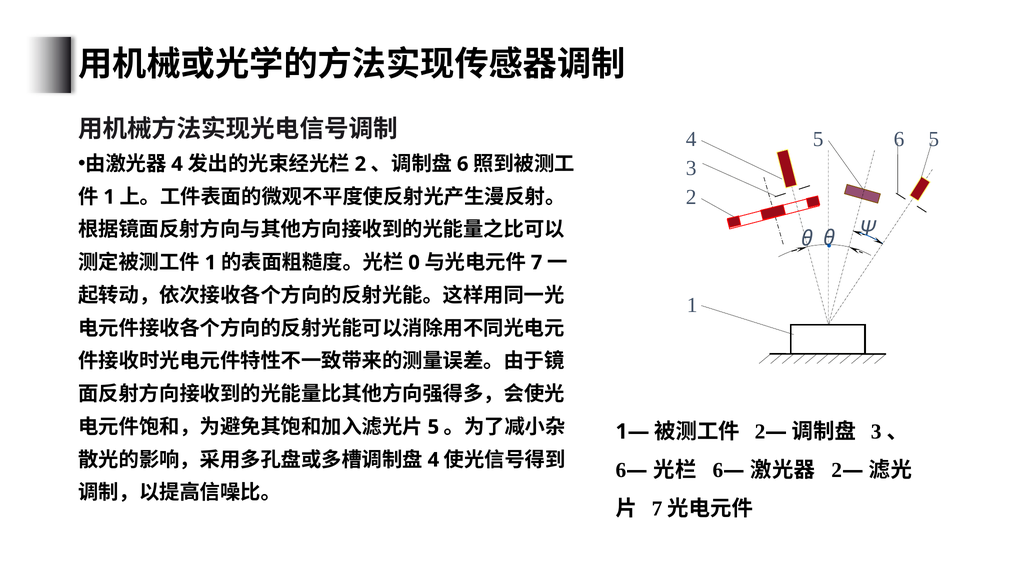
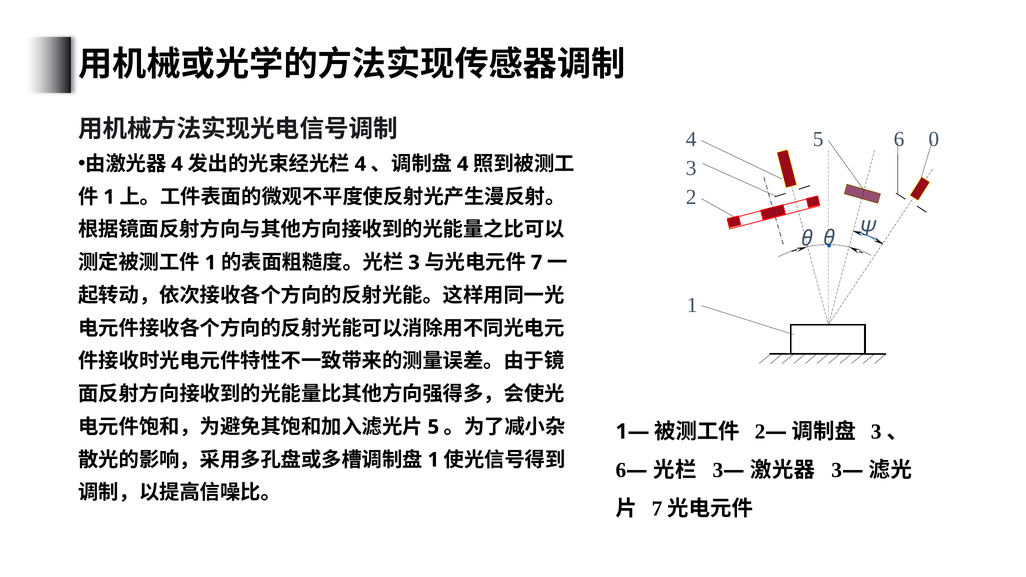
6 5: 5 -> 0
2 at (360, 164): 2 -> 4
6 at (463, 164): 6 -> 4
0 at (414, 263): 0 -> 3
4 at (433, 460): 4 -> 1
6 at (718, 470): 6 -> 3
2 at (837, 470): 2 -> 3
